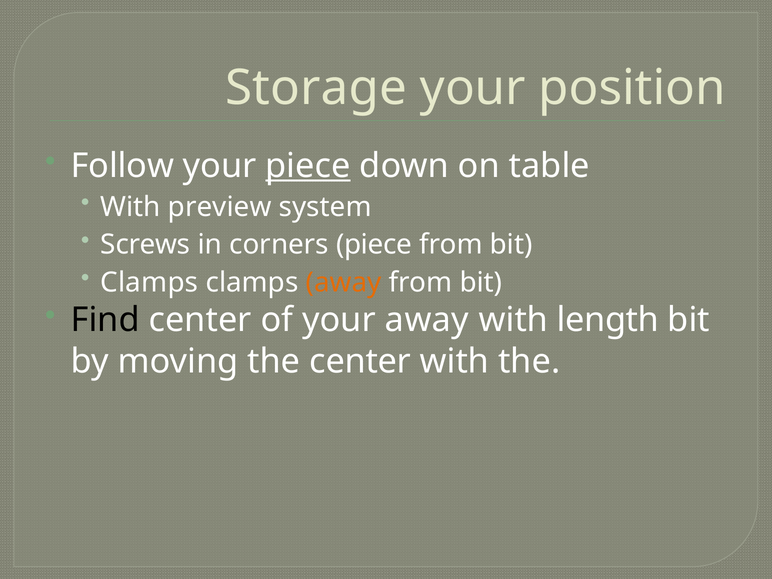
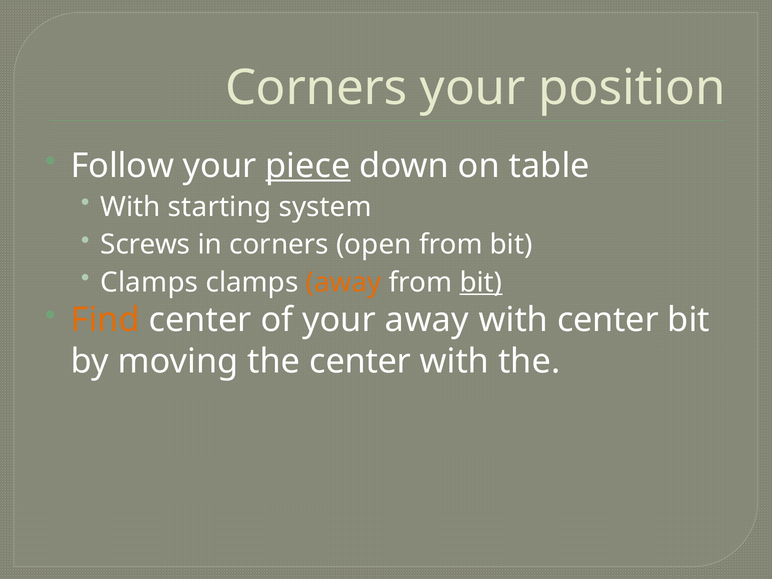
Storage at (316, 88): Storage -> Corners
preview: preview -> starting
corners piece: piece -> open
bit at (481, 282) underline: none -> present
Find colour: black -> orange
with length: length -> center
